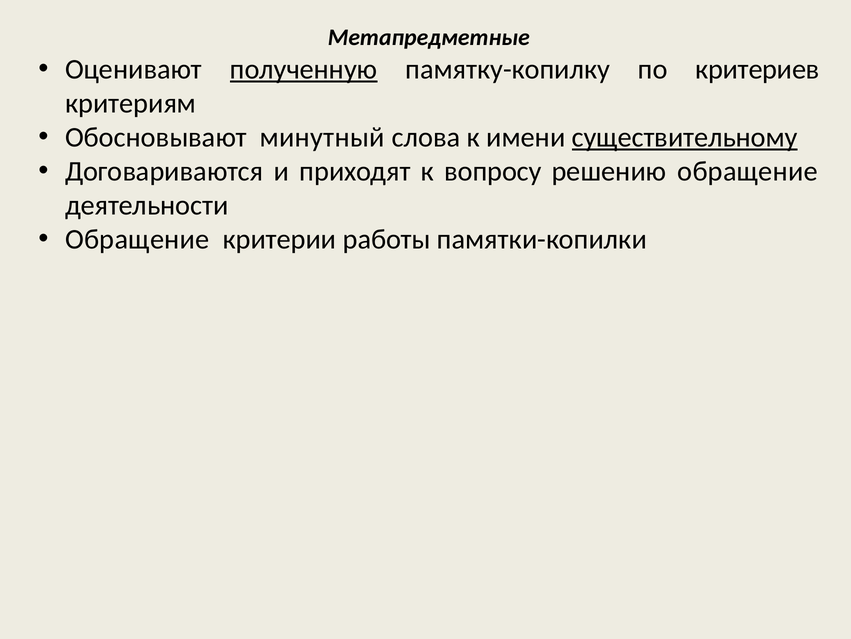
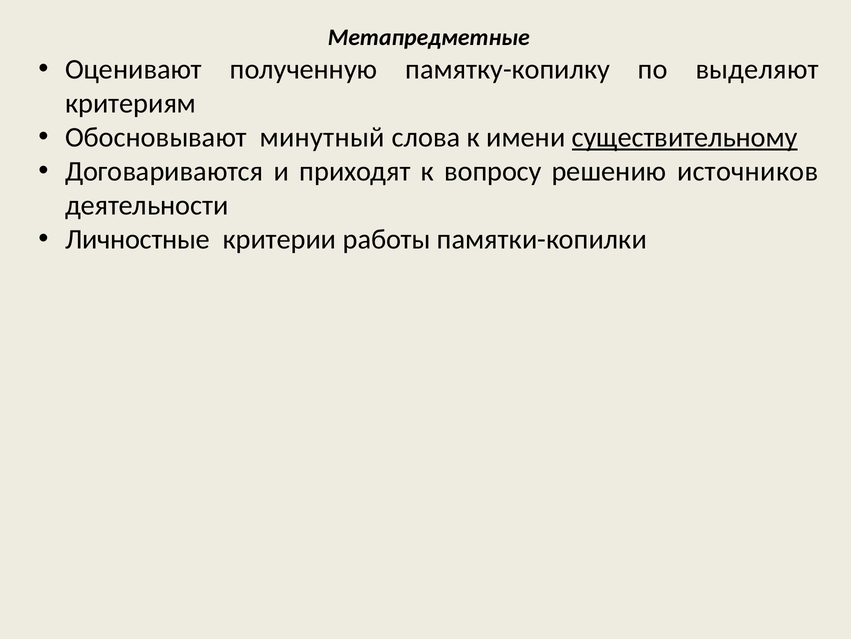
полученную underline: present -> none
критериев: критериев -> выделяют
решению обращение: обращение -> источников
Обращение at (137, 239): Обращение -> Личностные
